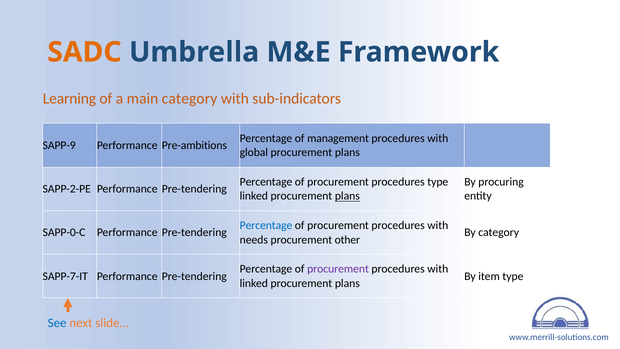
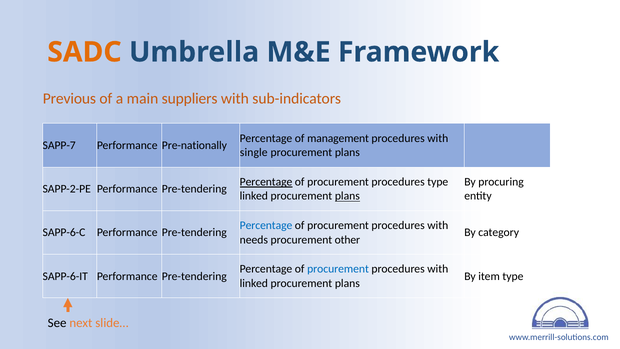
Learning: Learning -> Previous
main category: category -> suppliers
SAPP-9: SAPP-9 -> SAPP-7
Pre-ambitions: Pre-ambitions -> Pre-nationally
global: global -> single
Percentage at (266, 182) underline: none -> present
SAPP-0-C: SAPP-0-C -> SAPP-6-C
procurement at (338, 269) colour: purple -> blue
SAPP-7-IT: SAPP-7-IT -> SAPP-6-IT
See colour: blue -> black
